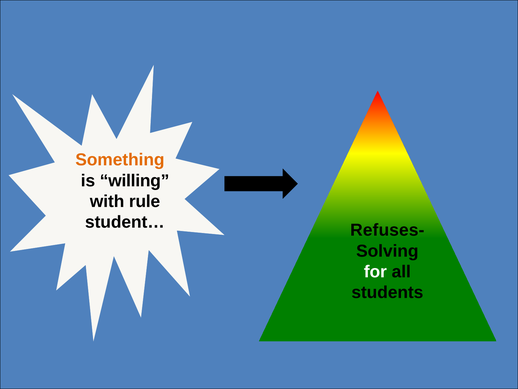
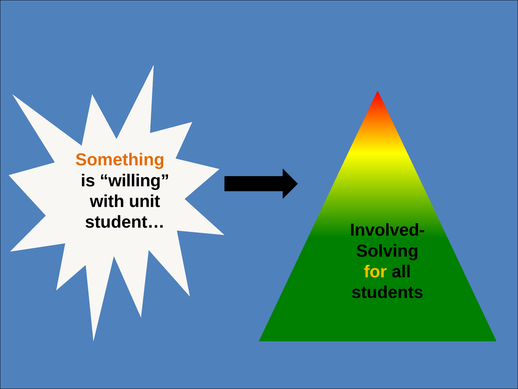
rule: rule -> unit
Refuses-: Refuses- -> Involved-
for colour: white -> yellow
